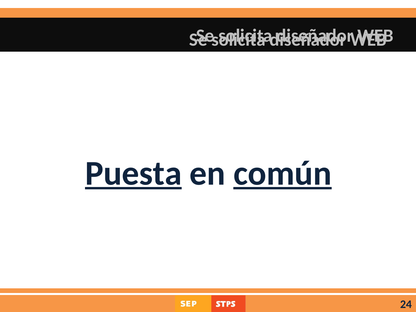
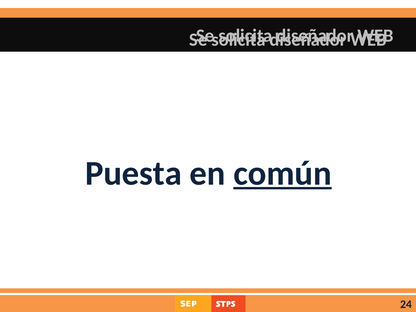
Puesta underline: present -> none
